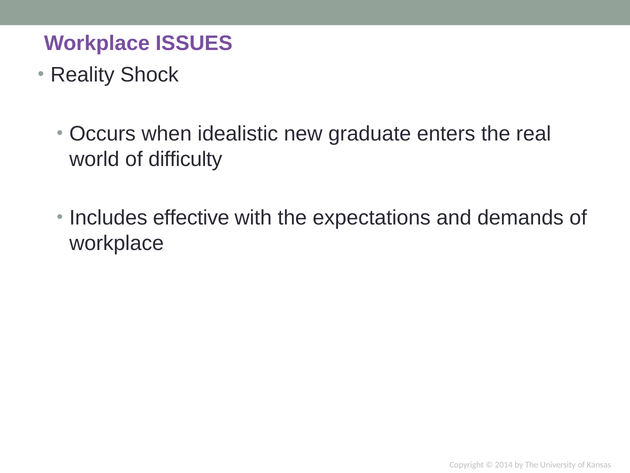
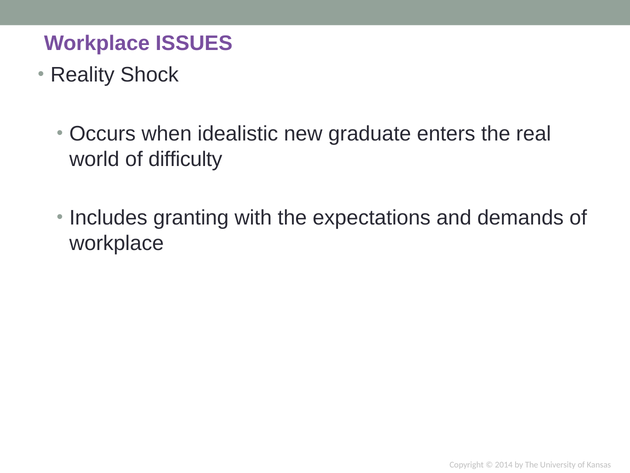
effective: effective -> granting
